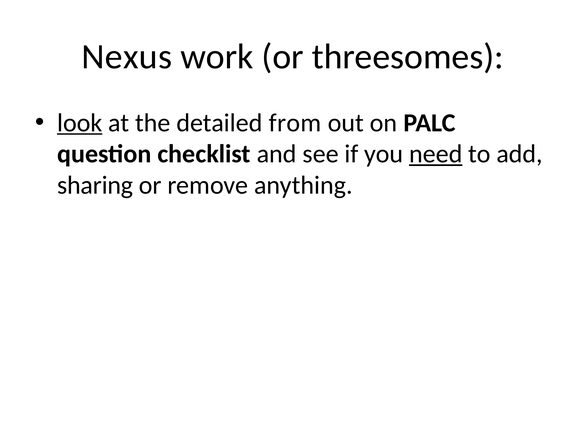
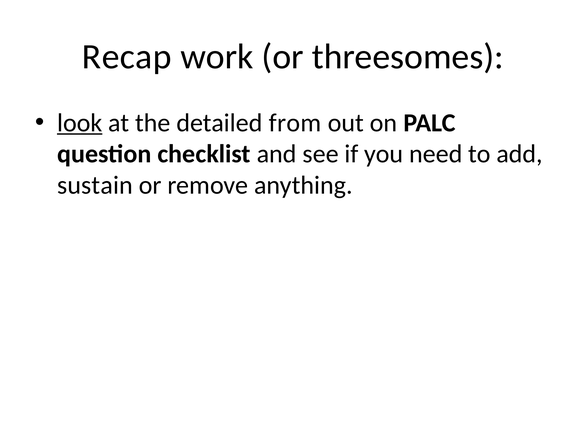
Nexus: Nexus -> Recap
need underline: present -> none
sharing: sharing -> sustain
